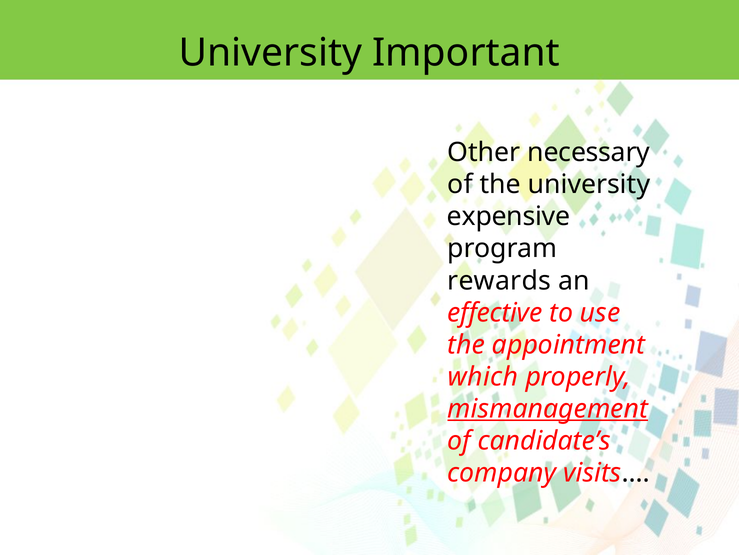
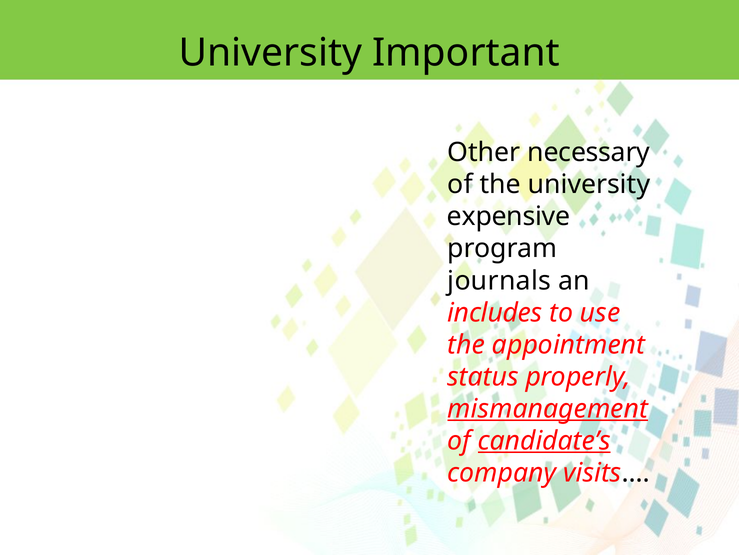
rewards: rewards -> journals
effective: effective -> includes
which: which -> status
candidate’s underline: none -> present
